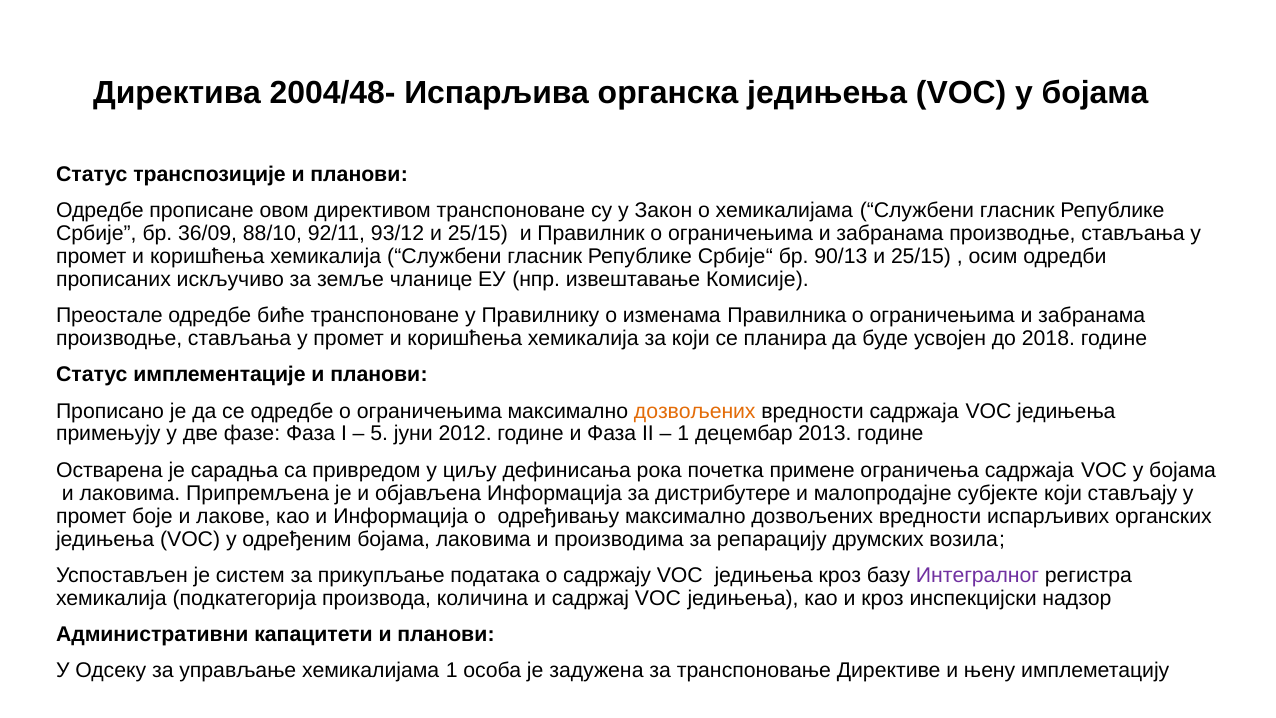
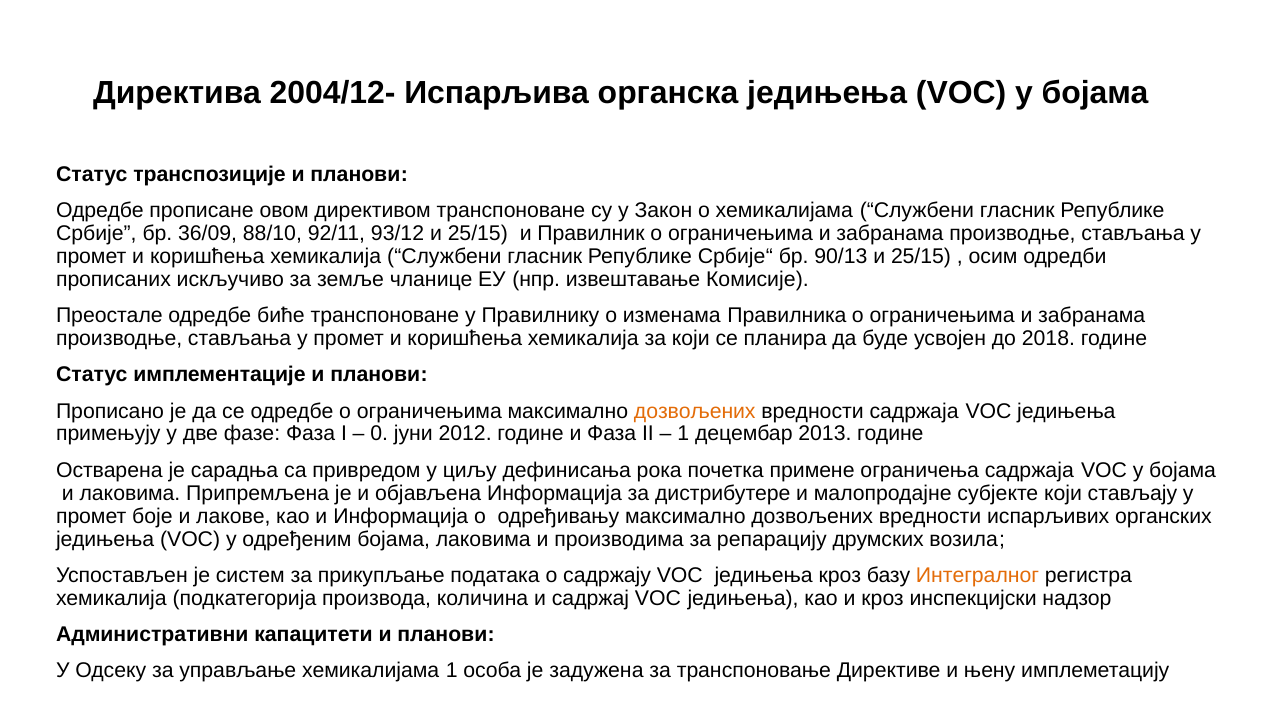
2004/48-: 2004/48- -> 2004/12-
5: 5 -> 0
Интегралног colour: purple -> orange
